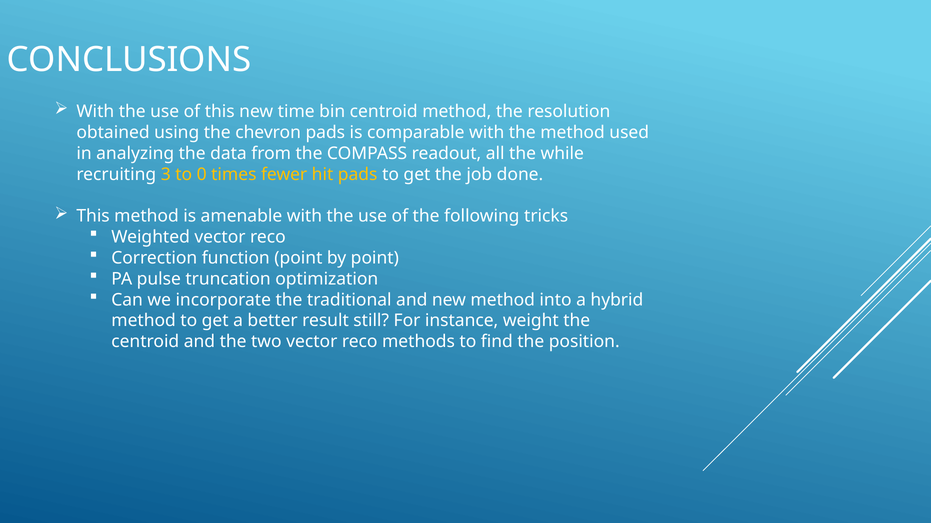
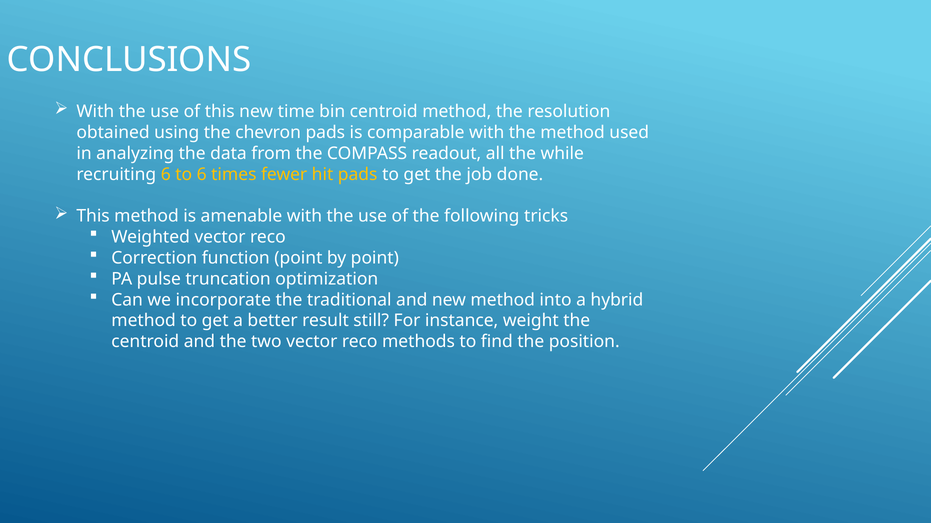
recruiting 3: 3 -> 6
to 0: 0 -> 6
